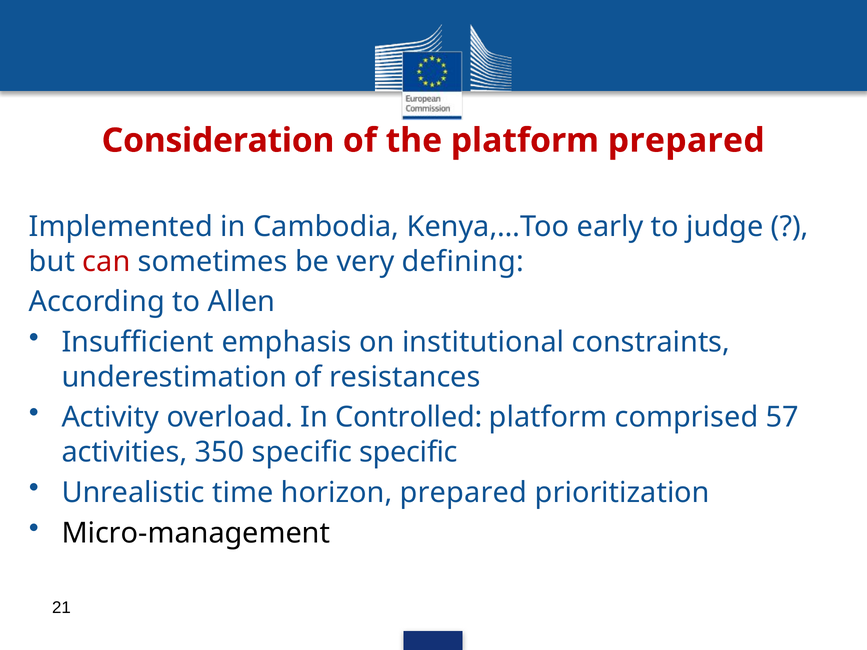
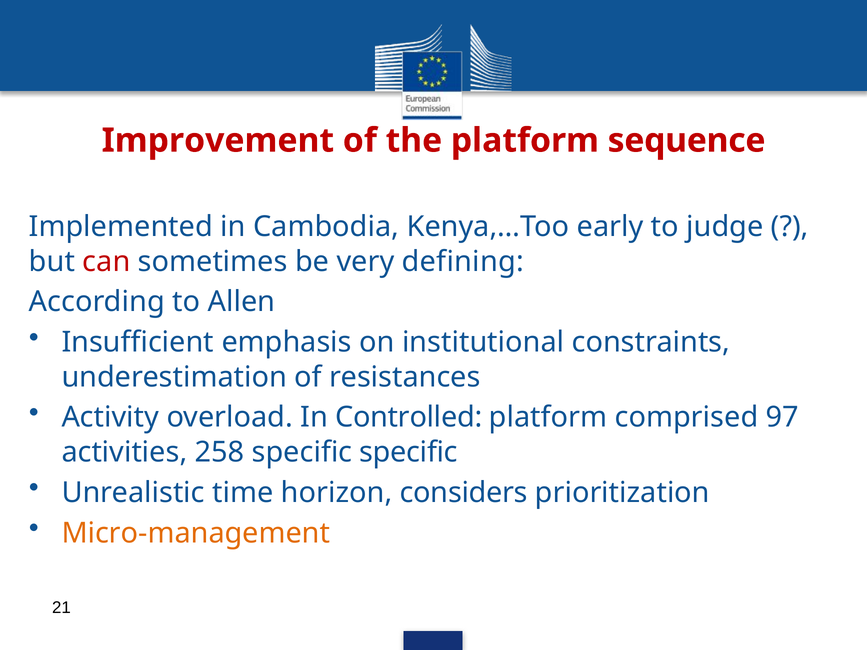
Consideration: Consideration -> Improvement
platform prepared: prepared -> sequence
57: 57 -> 97
350: 350 -> 258
horizon prepared: prepared -> considers
Micro-management colour: black -> orange
